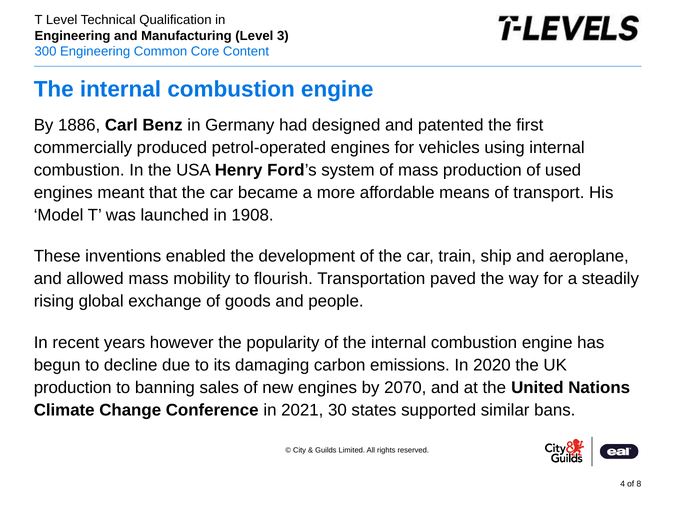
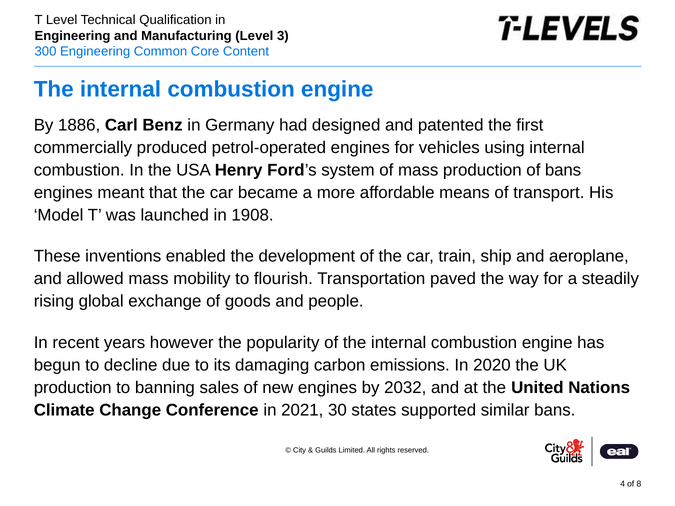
of used: used -> bans
2070: 2070 -> 2032
